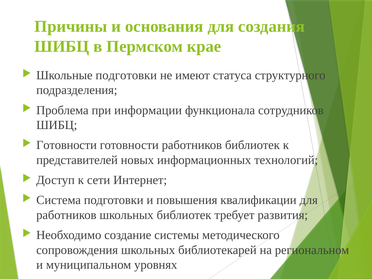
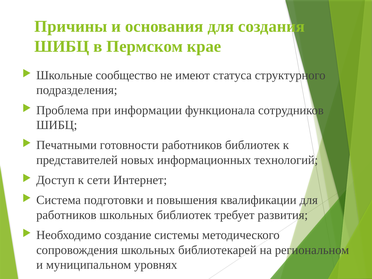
Школьные подготовки: подготовки -> сообщество
Готовности at (67, 145): Готовности -> Печатными
